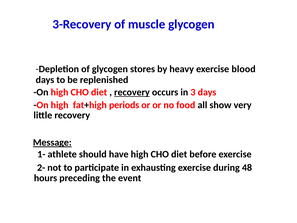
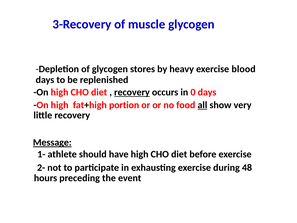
3: 3 -> 0
periods: periods -> portion
all underline: none -> present
